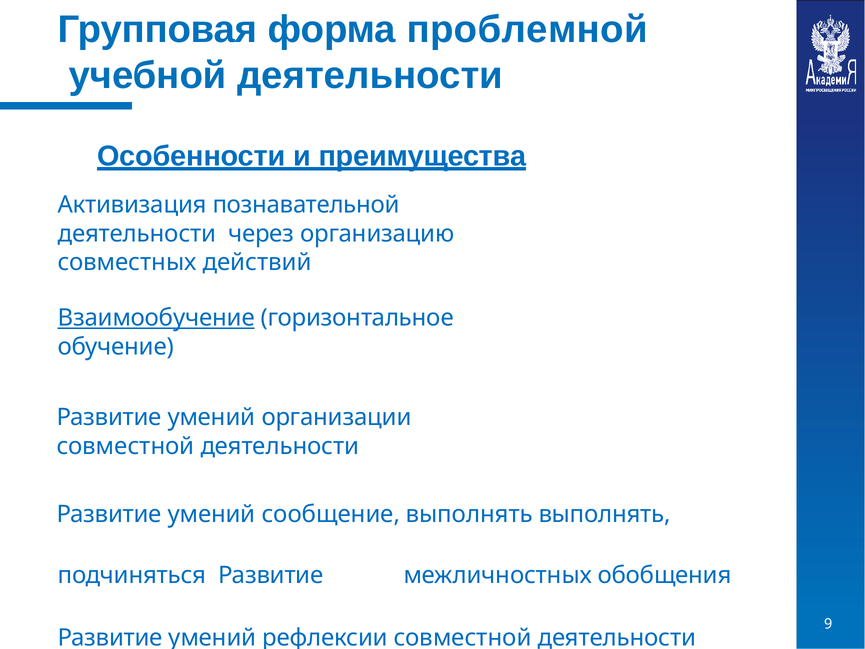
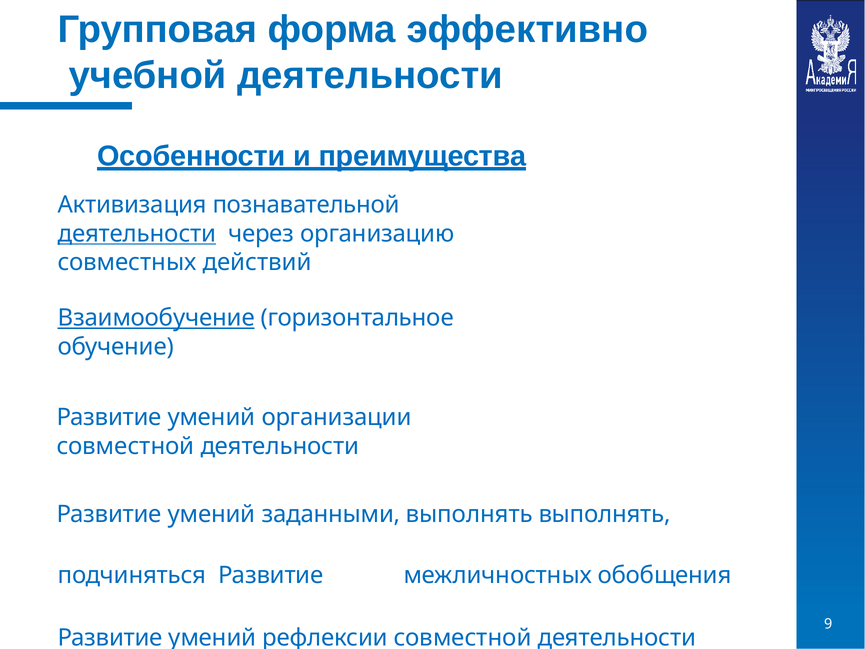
проблемной: проблемной -> эффективно
деятельности at (137, 234) underline: none -> present
сообщение: сообщение -> заданными
